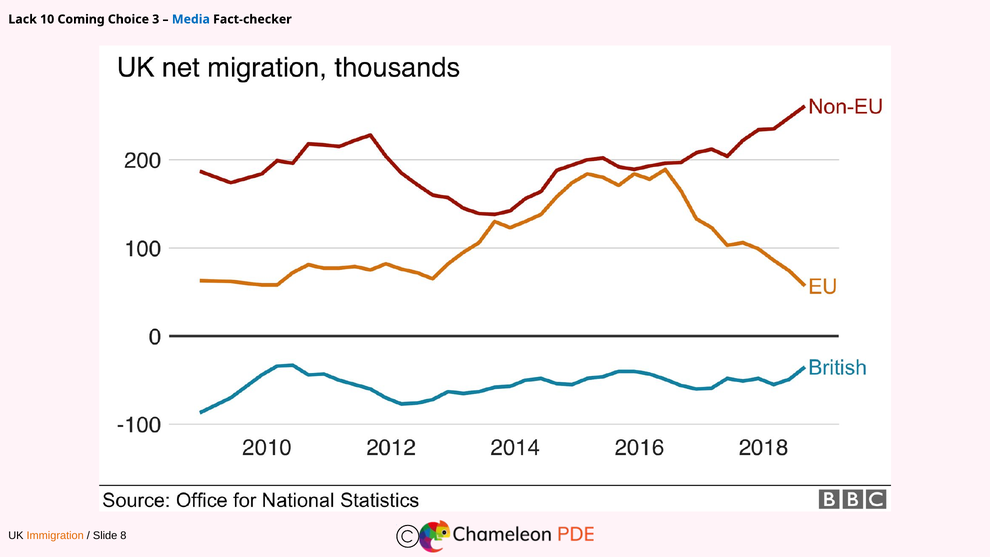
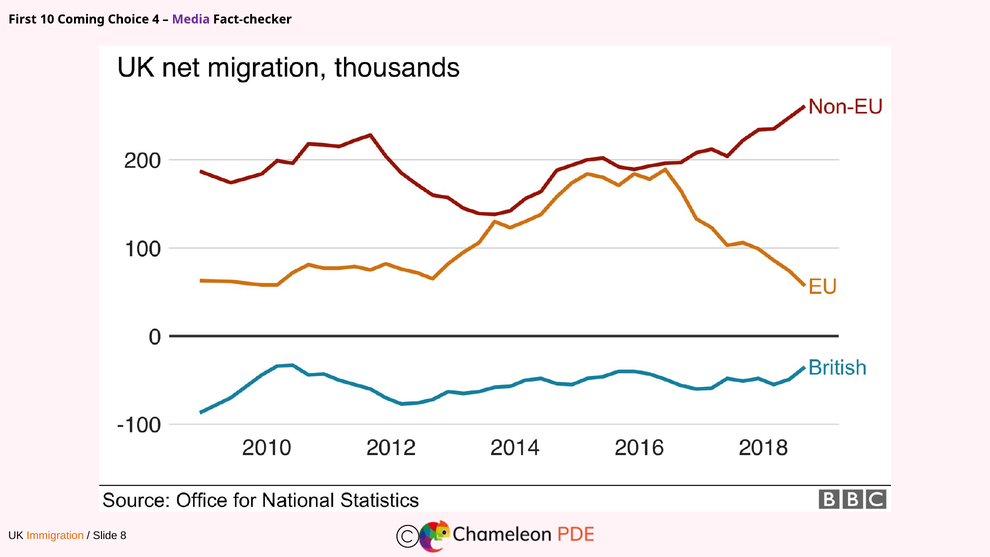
Lack: Lack -> First
3: 3 -> 4
Media colour: blue -> purple
